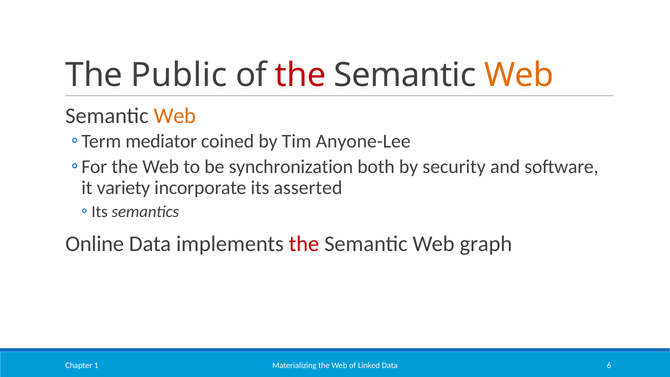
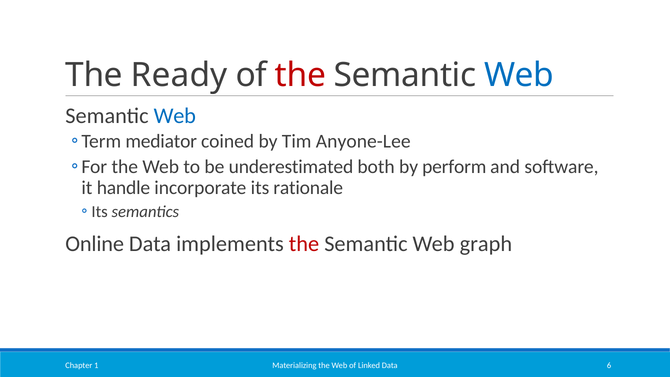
Public: Public -> Ready
Web at (519, 75) colour: orange -> blue
Web at (175, 116) colour: orange -> blue
synchronization: synchronization -> underestimated
security: security -> perform
variety: variety -> handle
asserted: asserted -> rationale
